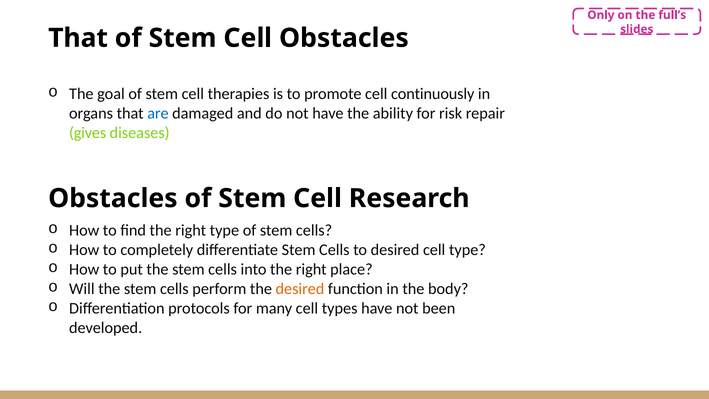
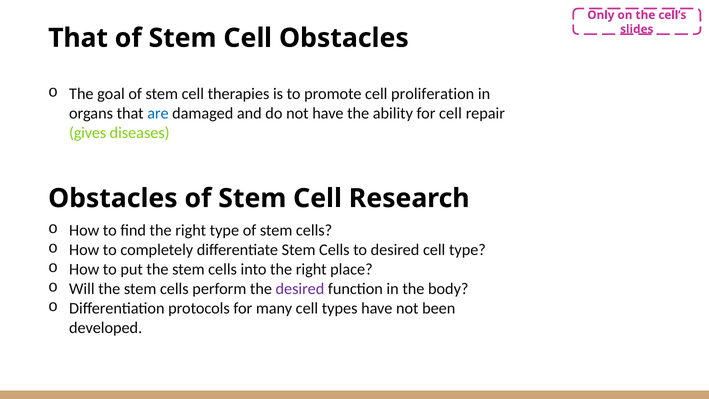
full’s: full’s -> cell’s
continuously: continuously -> proliferation
for risk: risk -> cell
desired at (300, 289) colour: orange -> purple
